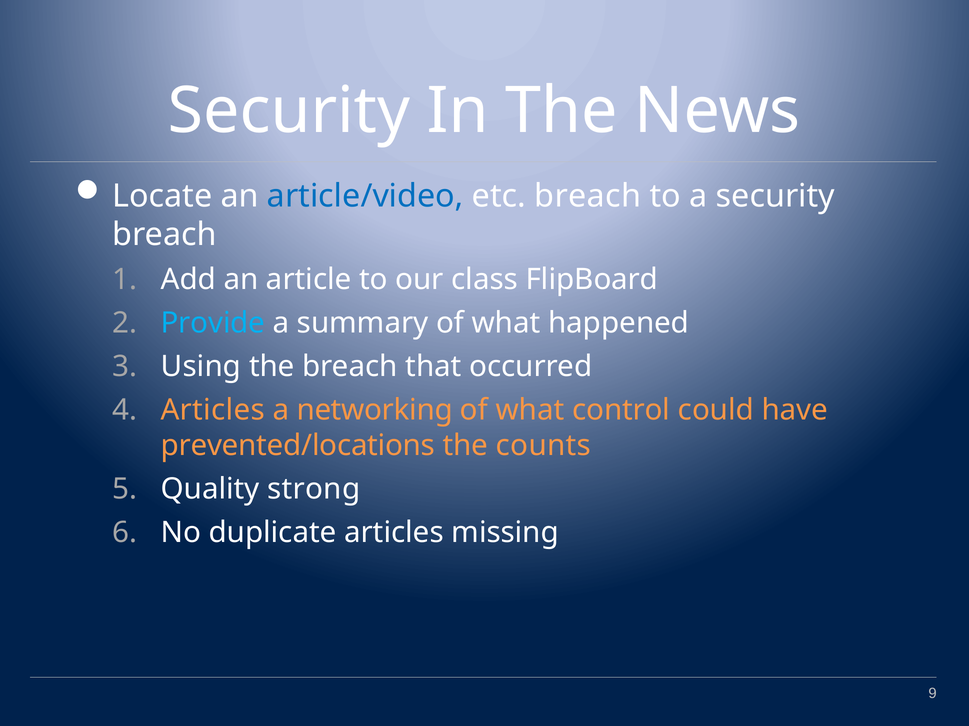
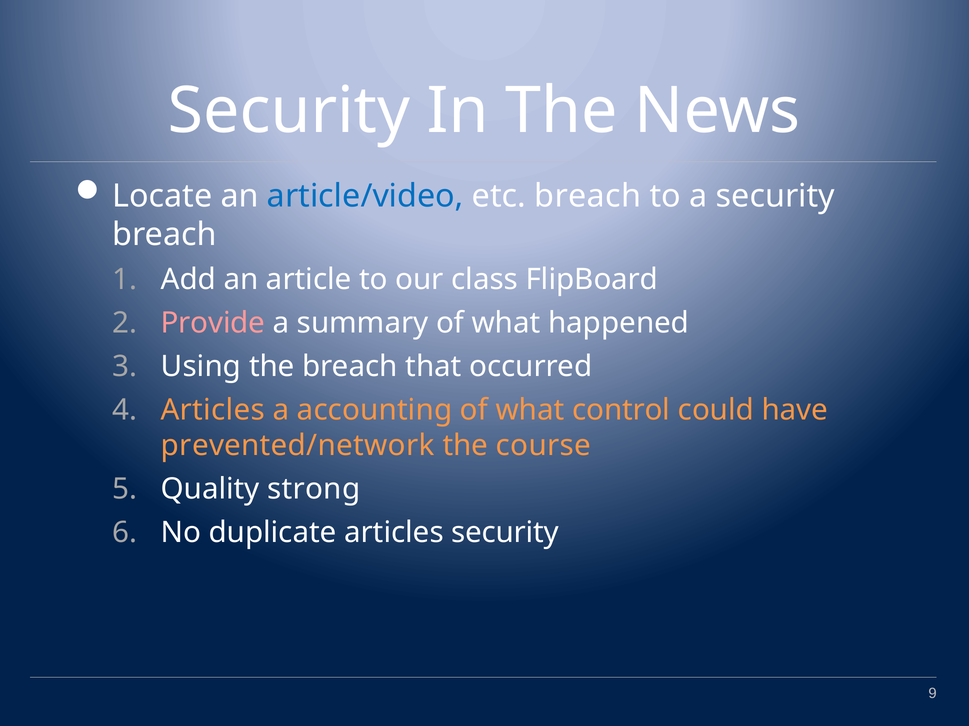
Provide colour: light blue -> pink
networking: networking -> accounting
prevented/locations: prevented/locations -> prevented/network
counts: counts -> course
articles missing: missing -> security
